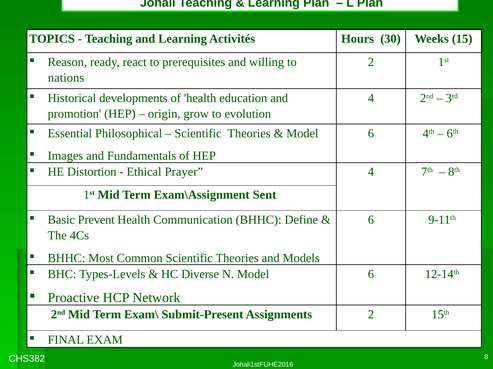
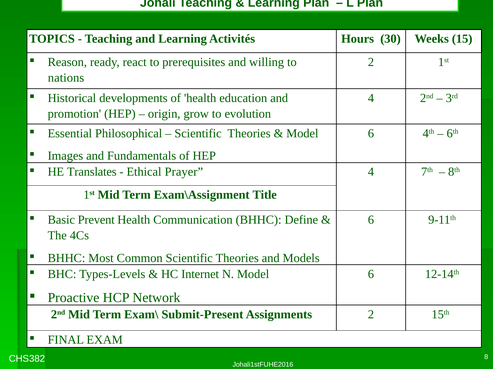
Distortion: Distortion -> Translates
Sent: Sent -> Title
Diverse: Diverse -> Internet
